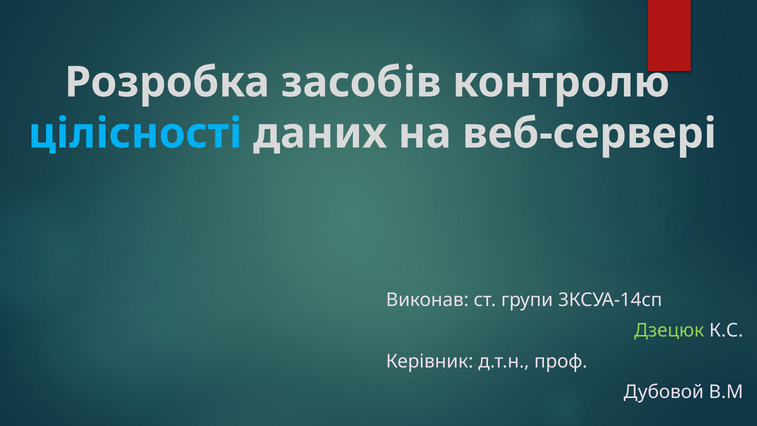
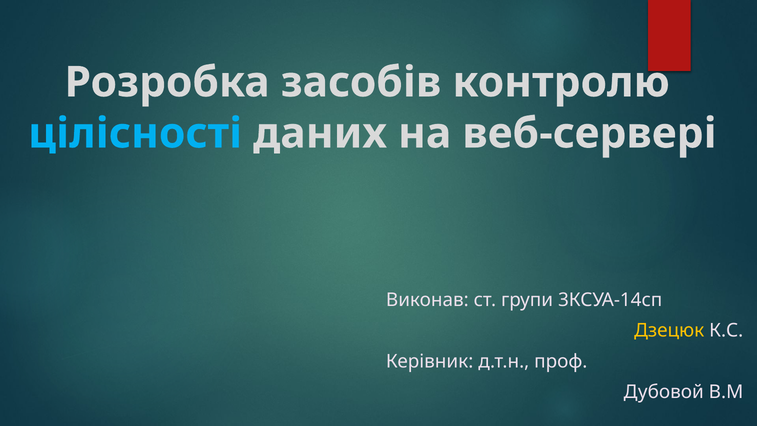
Дзецюк colour: light green -> yellow
